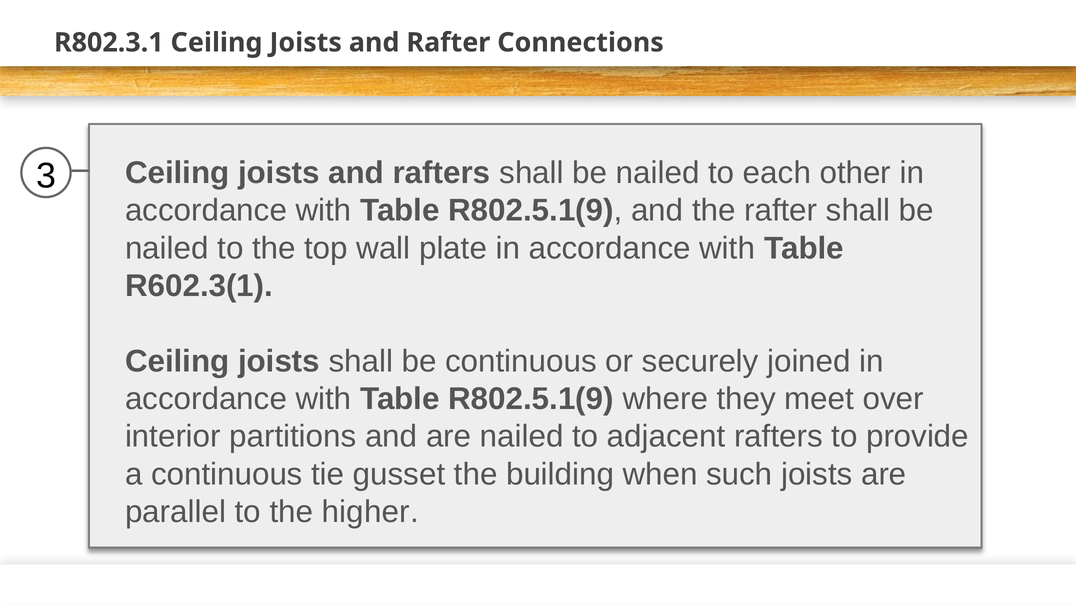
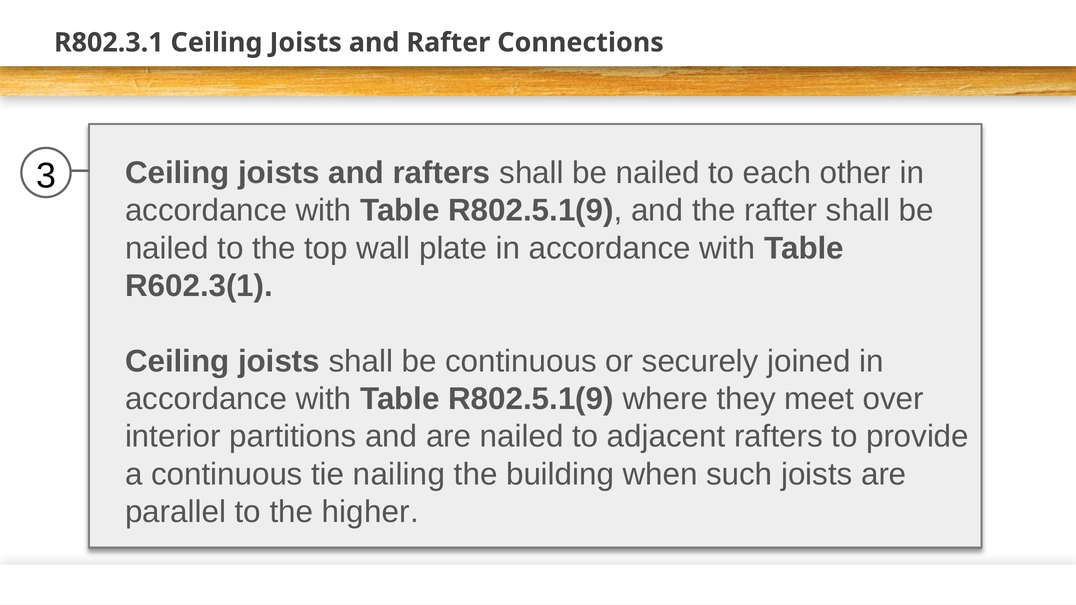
gusset: gusset -> nailing
